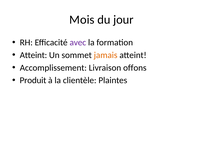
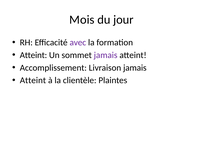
jamais at (106, 55) colour: orange -> purple
Livraison offons: offons -> jamais
Produit at (33, 80): Produit -> Atteint
